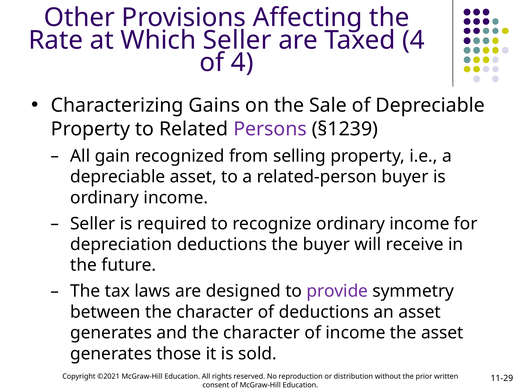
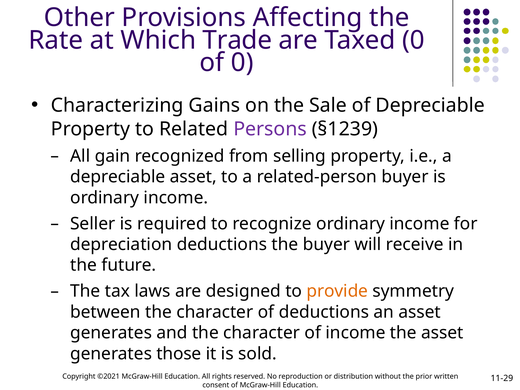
Which Seller: Seller -> Trade
Taxed 4: 4 -> 0
of 4: 4 -> 0
provide colour: purple -> orange
